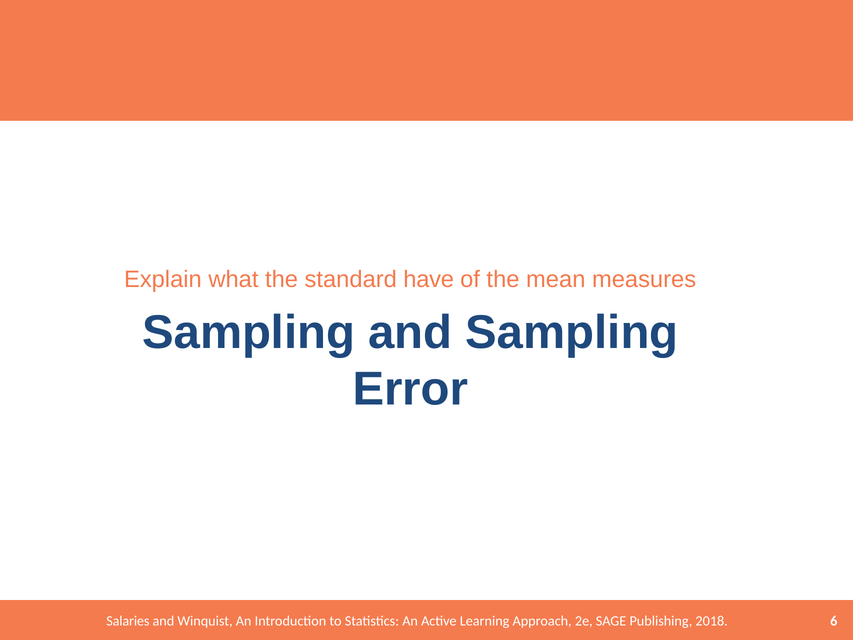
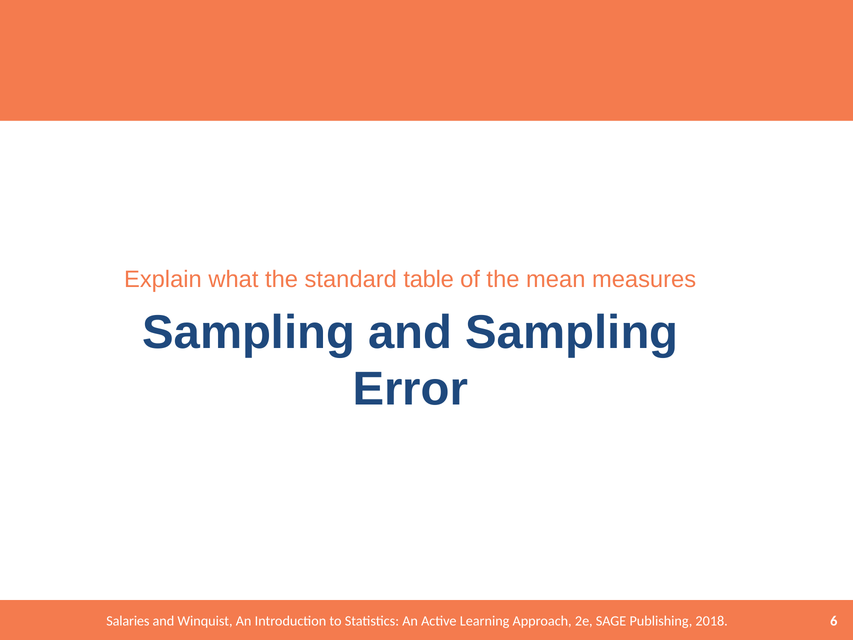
have: have -> table
